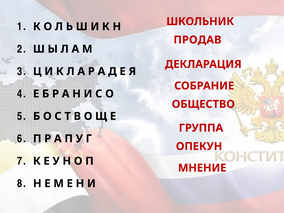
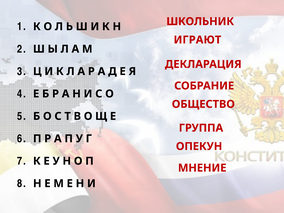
ПРОДАВ: ПРОДАВ -> ИГРАЮТ
